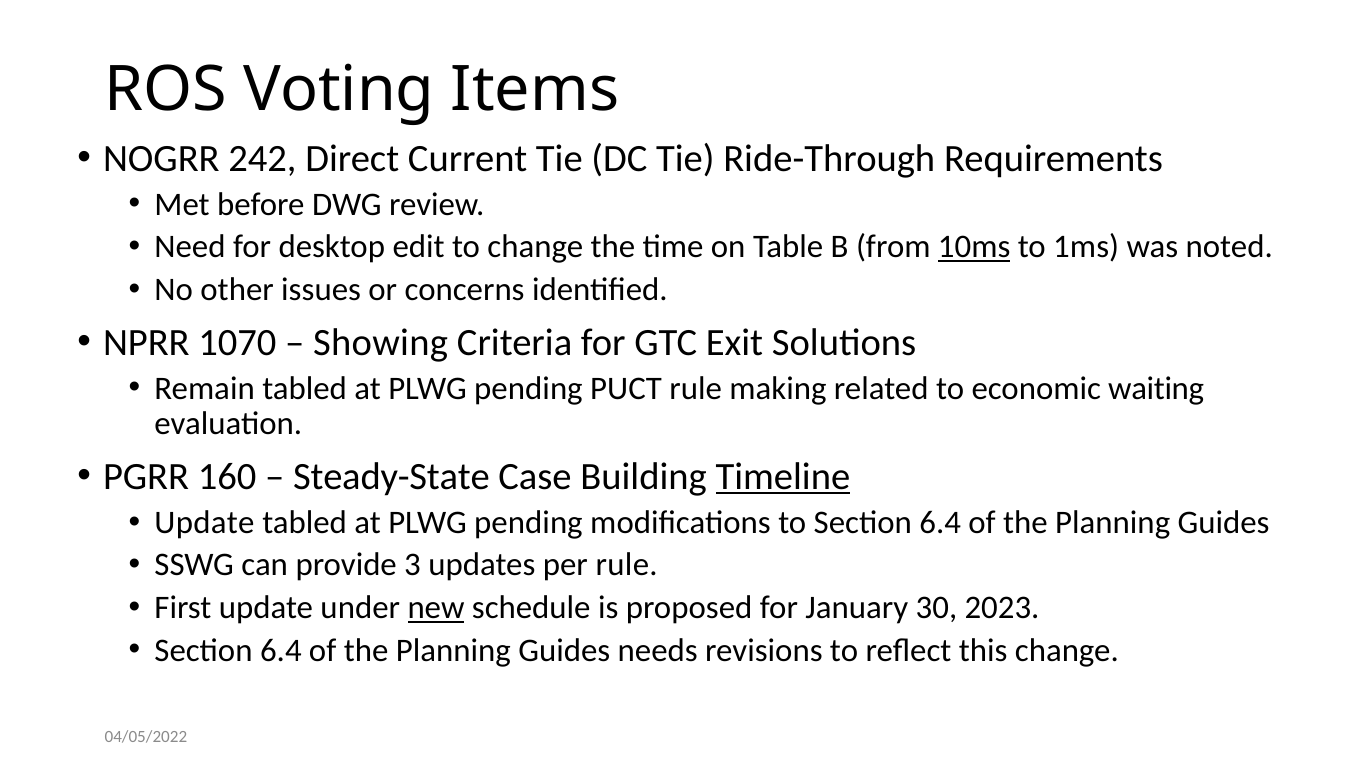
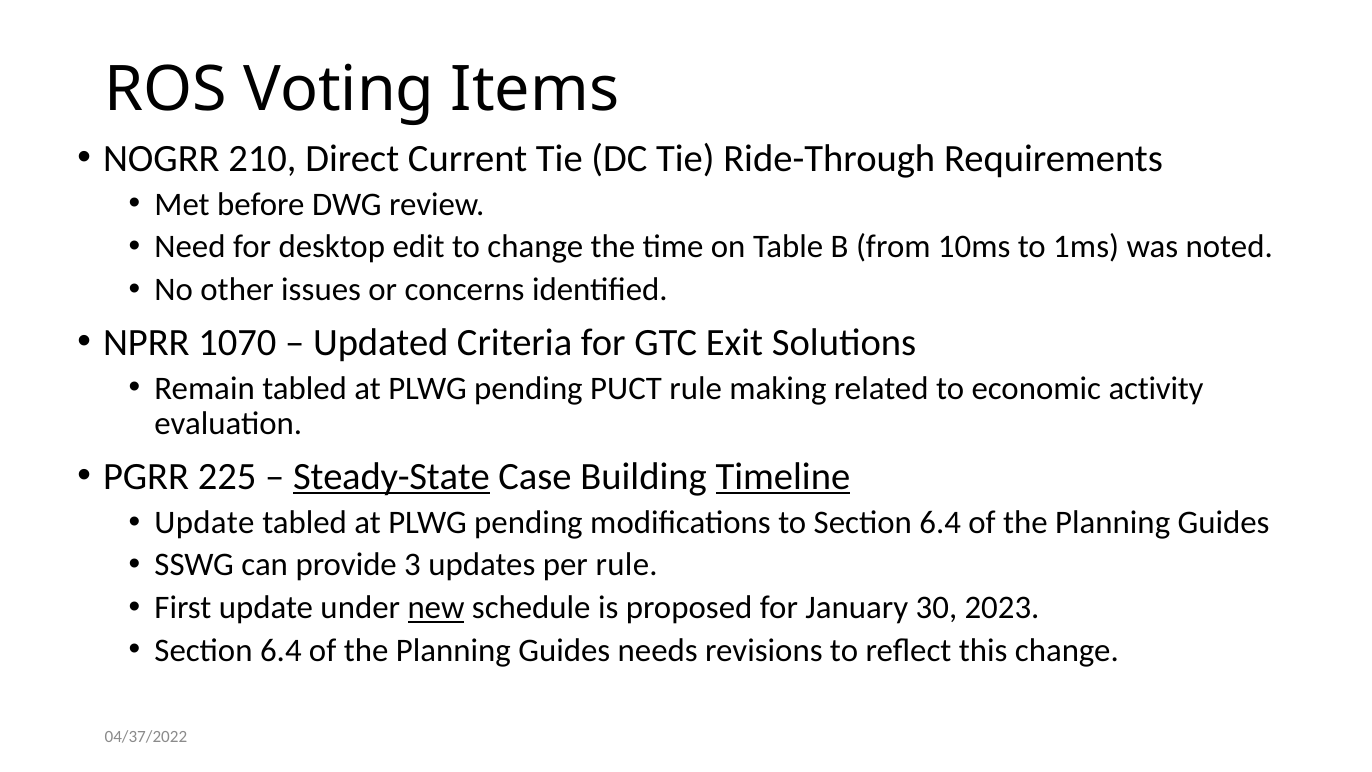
242: 242 -> 210
10ms underline: present -> none
Showing: Showing -> Updated
waiting: waiting -> activity
160: 160 -> 225
Steady-State underline: none -> present
04/05/2022: 04/05/2022 -> 04/37/2022
